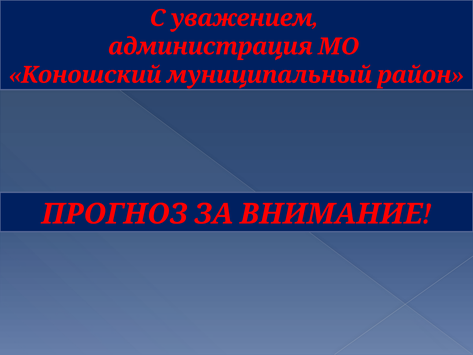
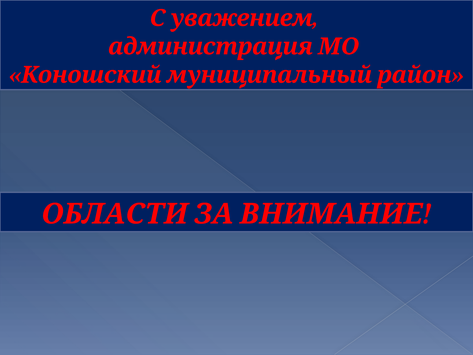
ПРОГНОЗ: ПРОГНОЗ -> ОБЛАСТИ
